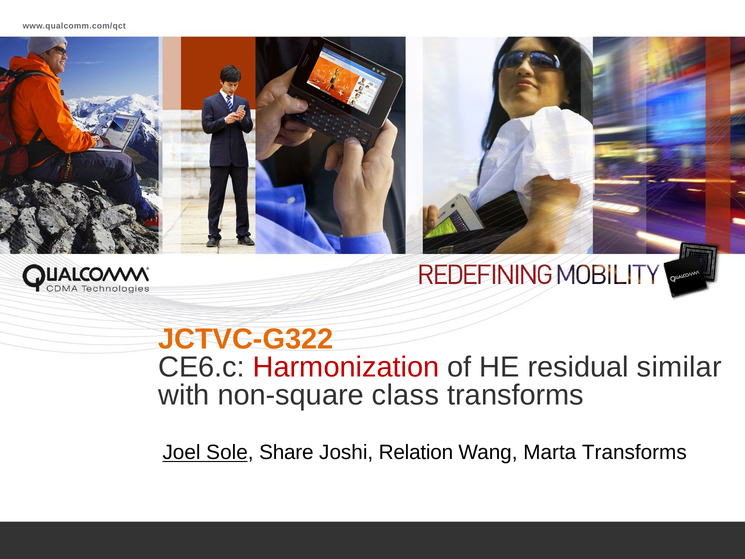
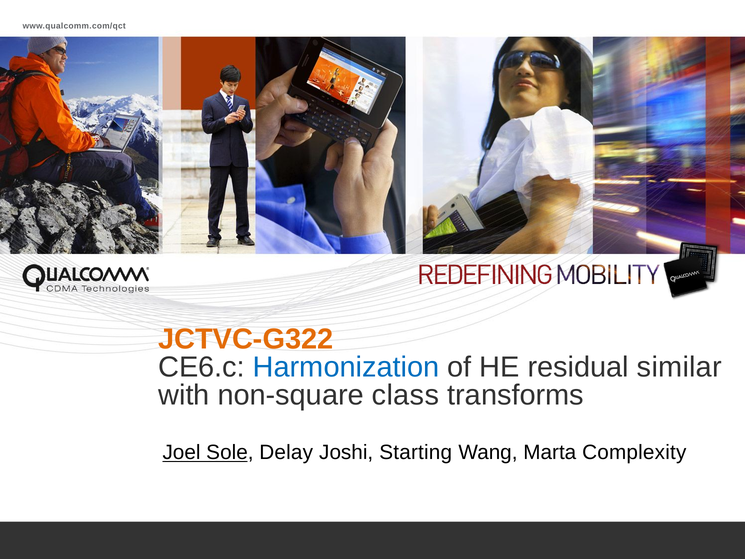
Harmonization colour: red -> blue
Share: Share -> Delay
Relation: Relation -> Starting
Marta Transforms: Transforms -> Complexity
